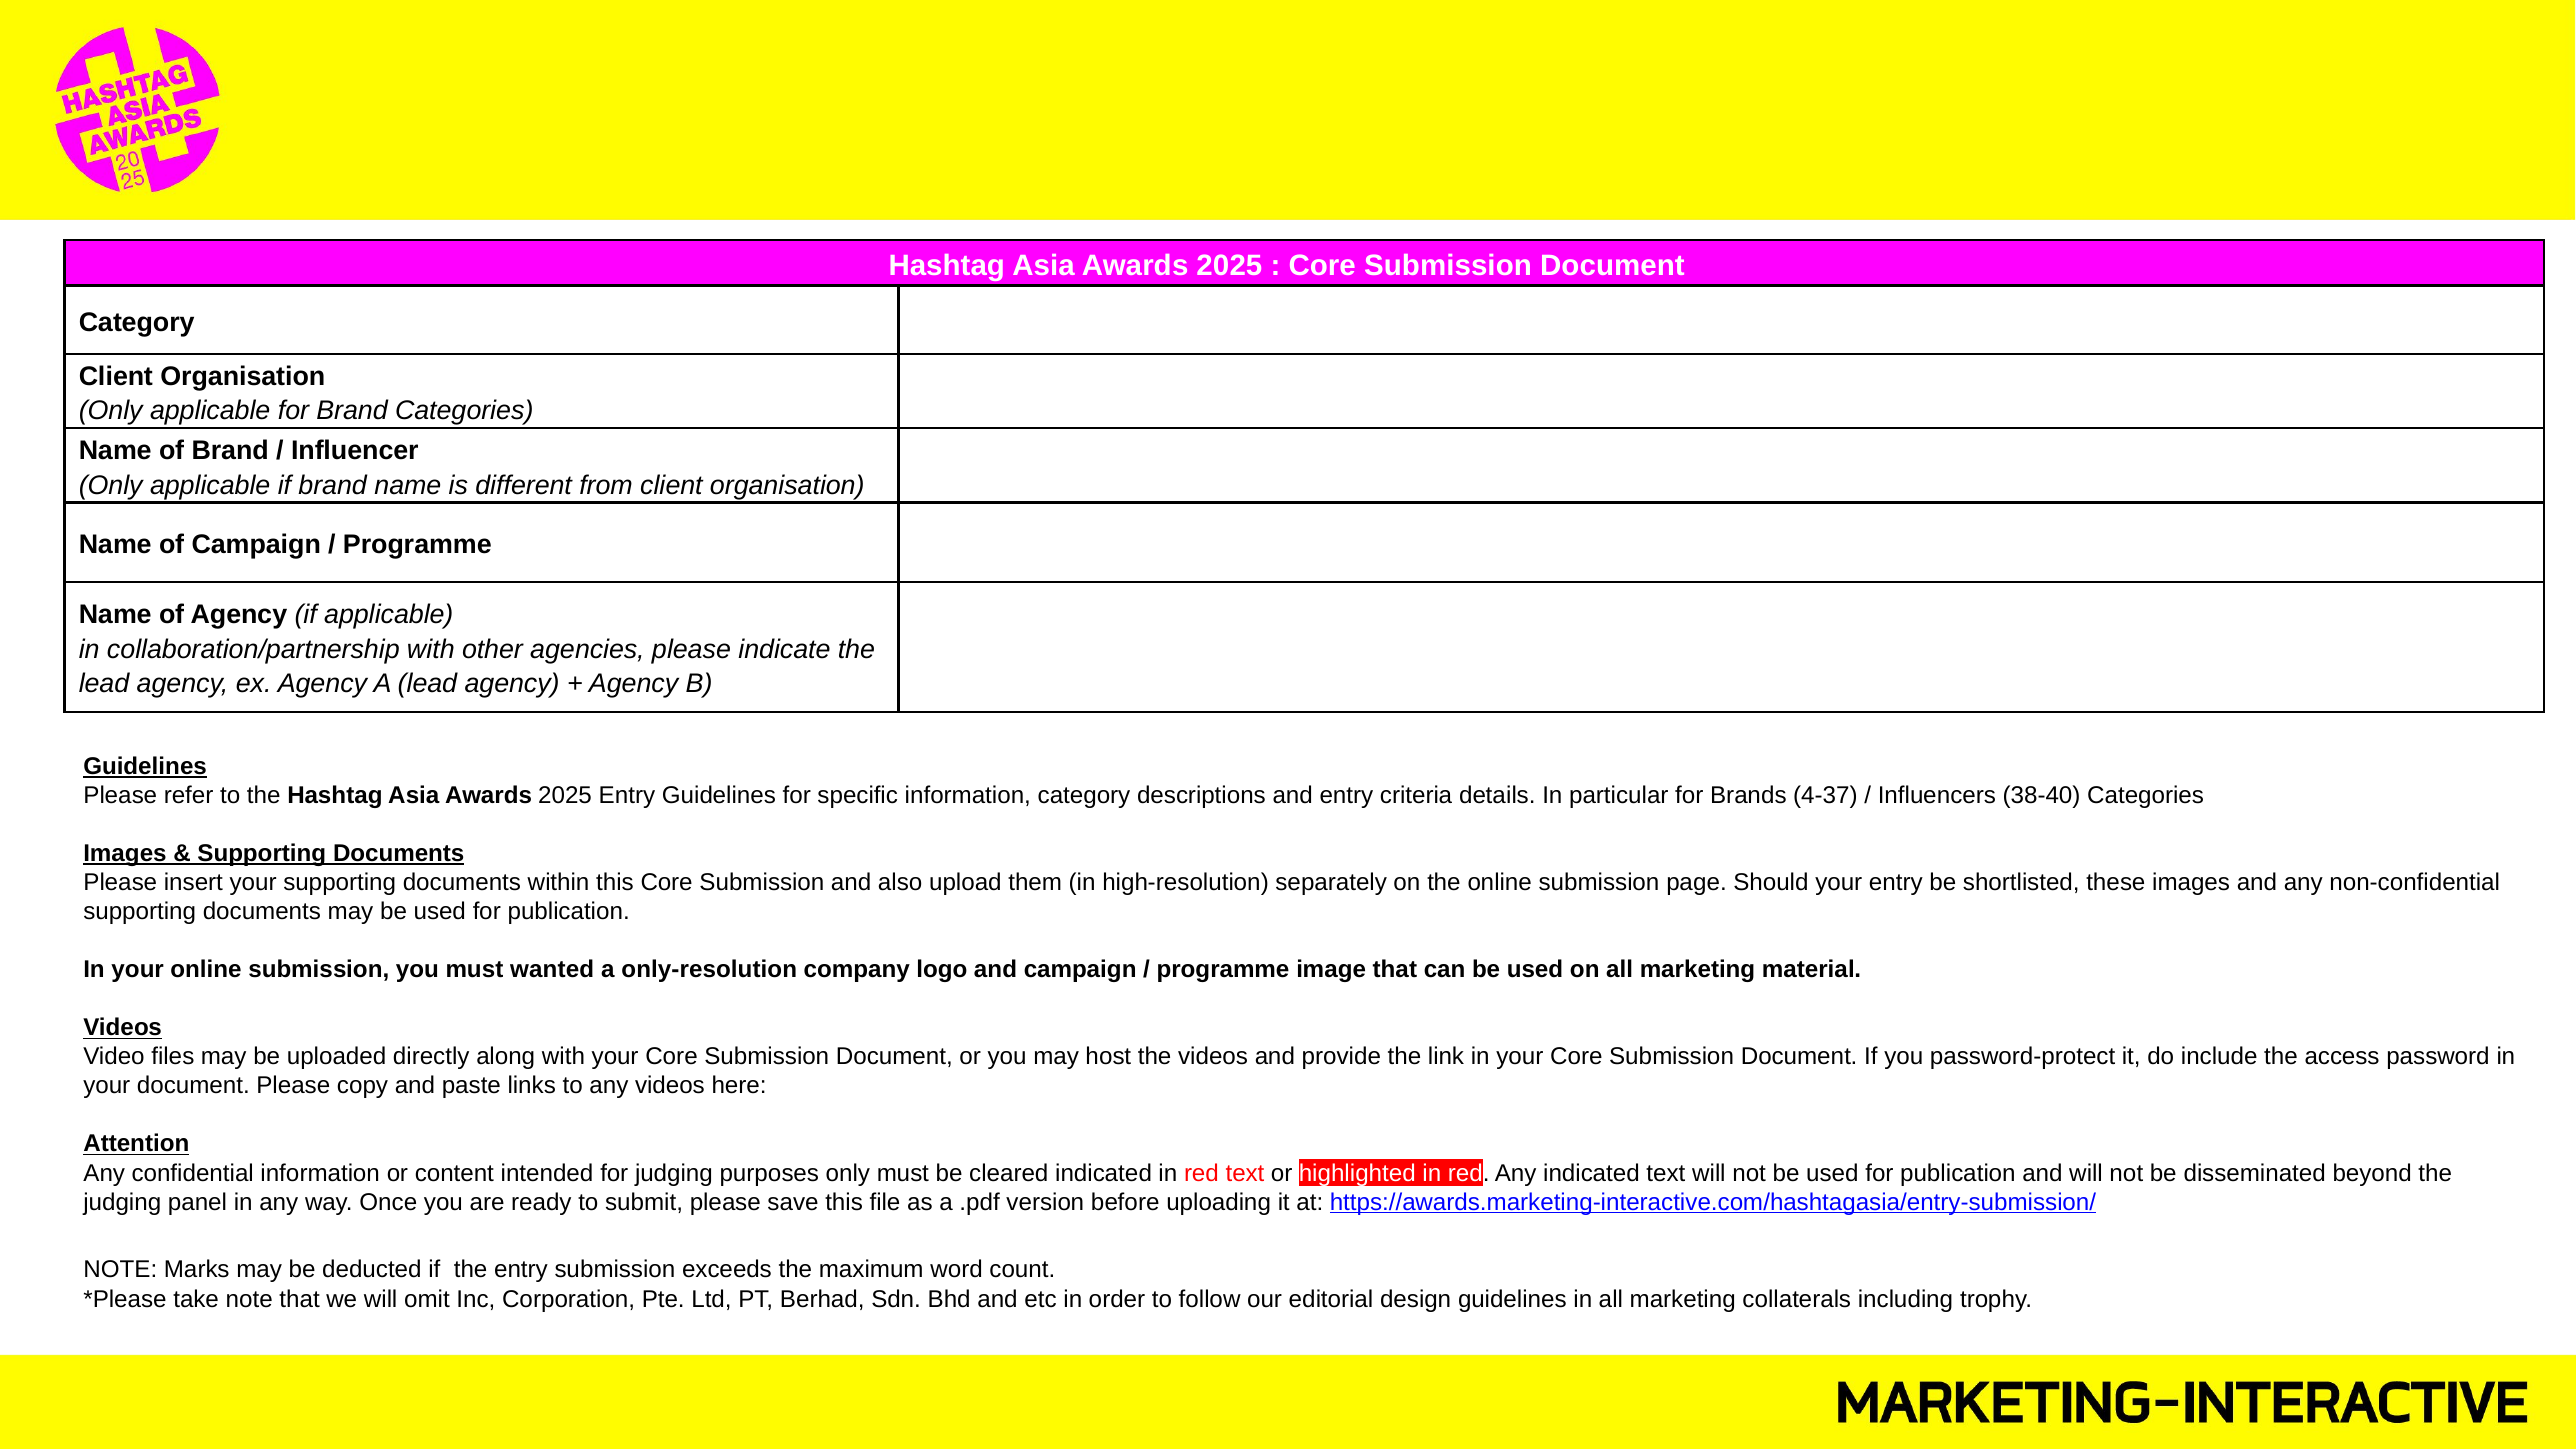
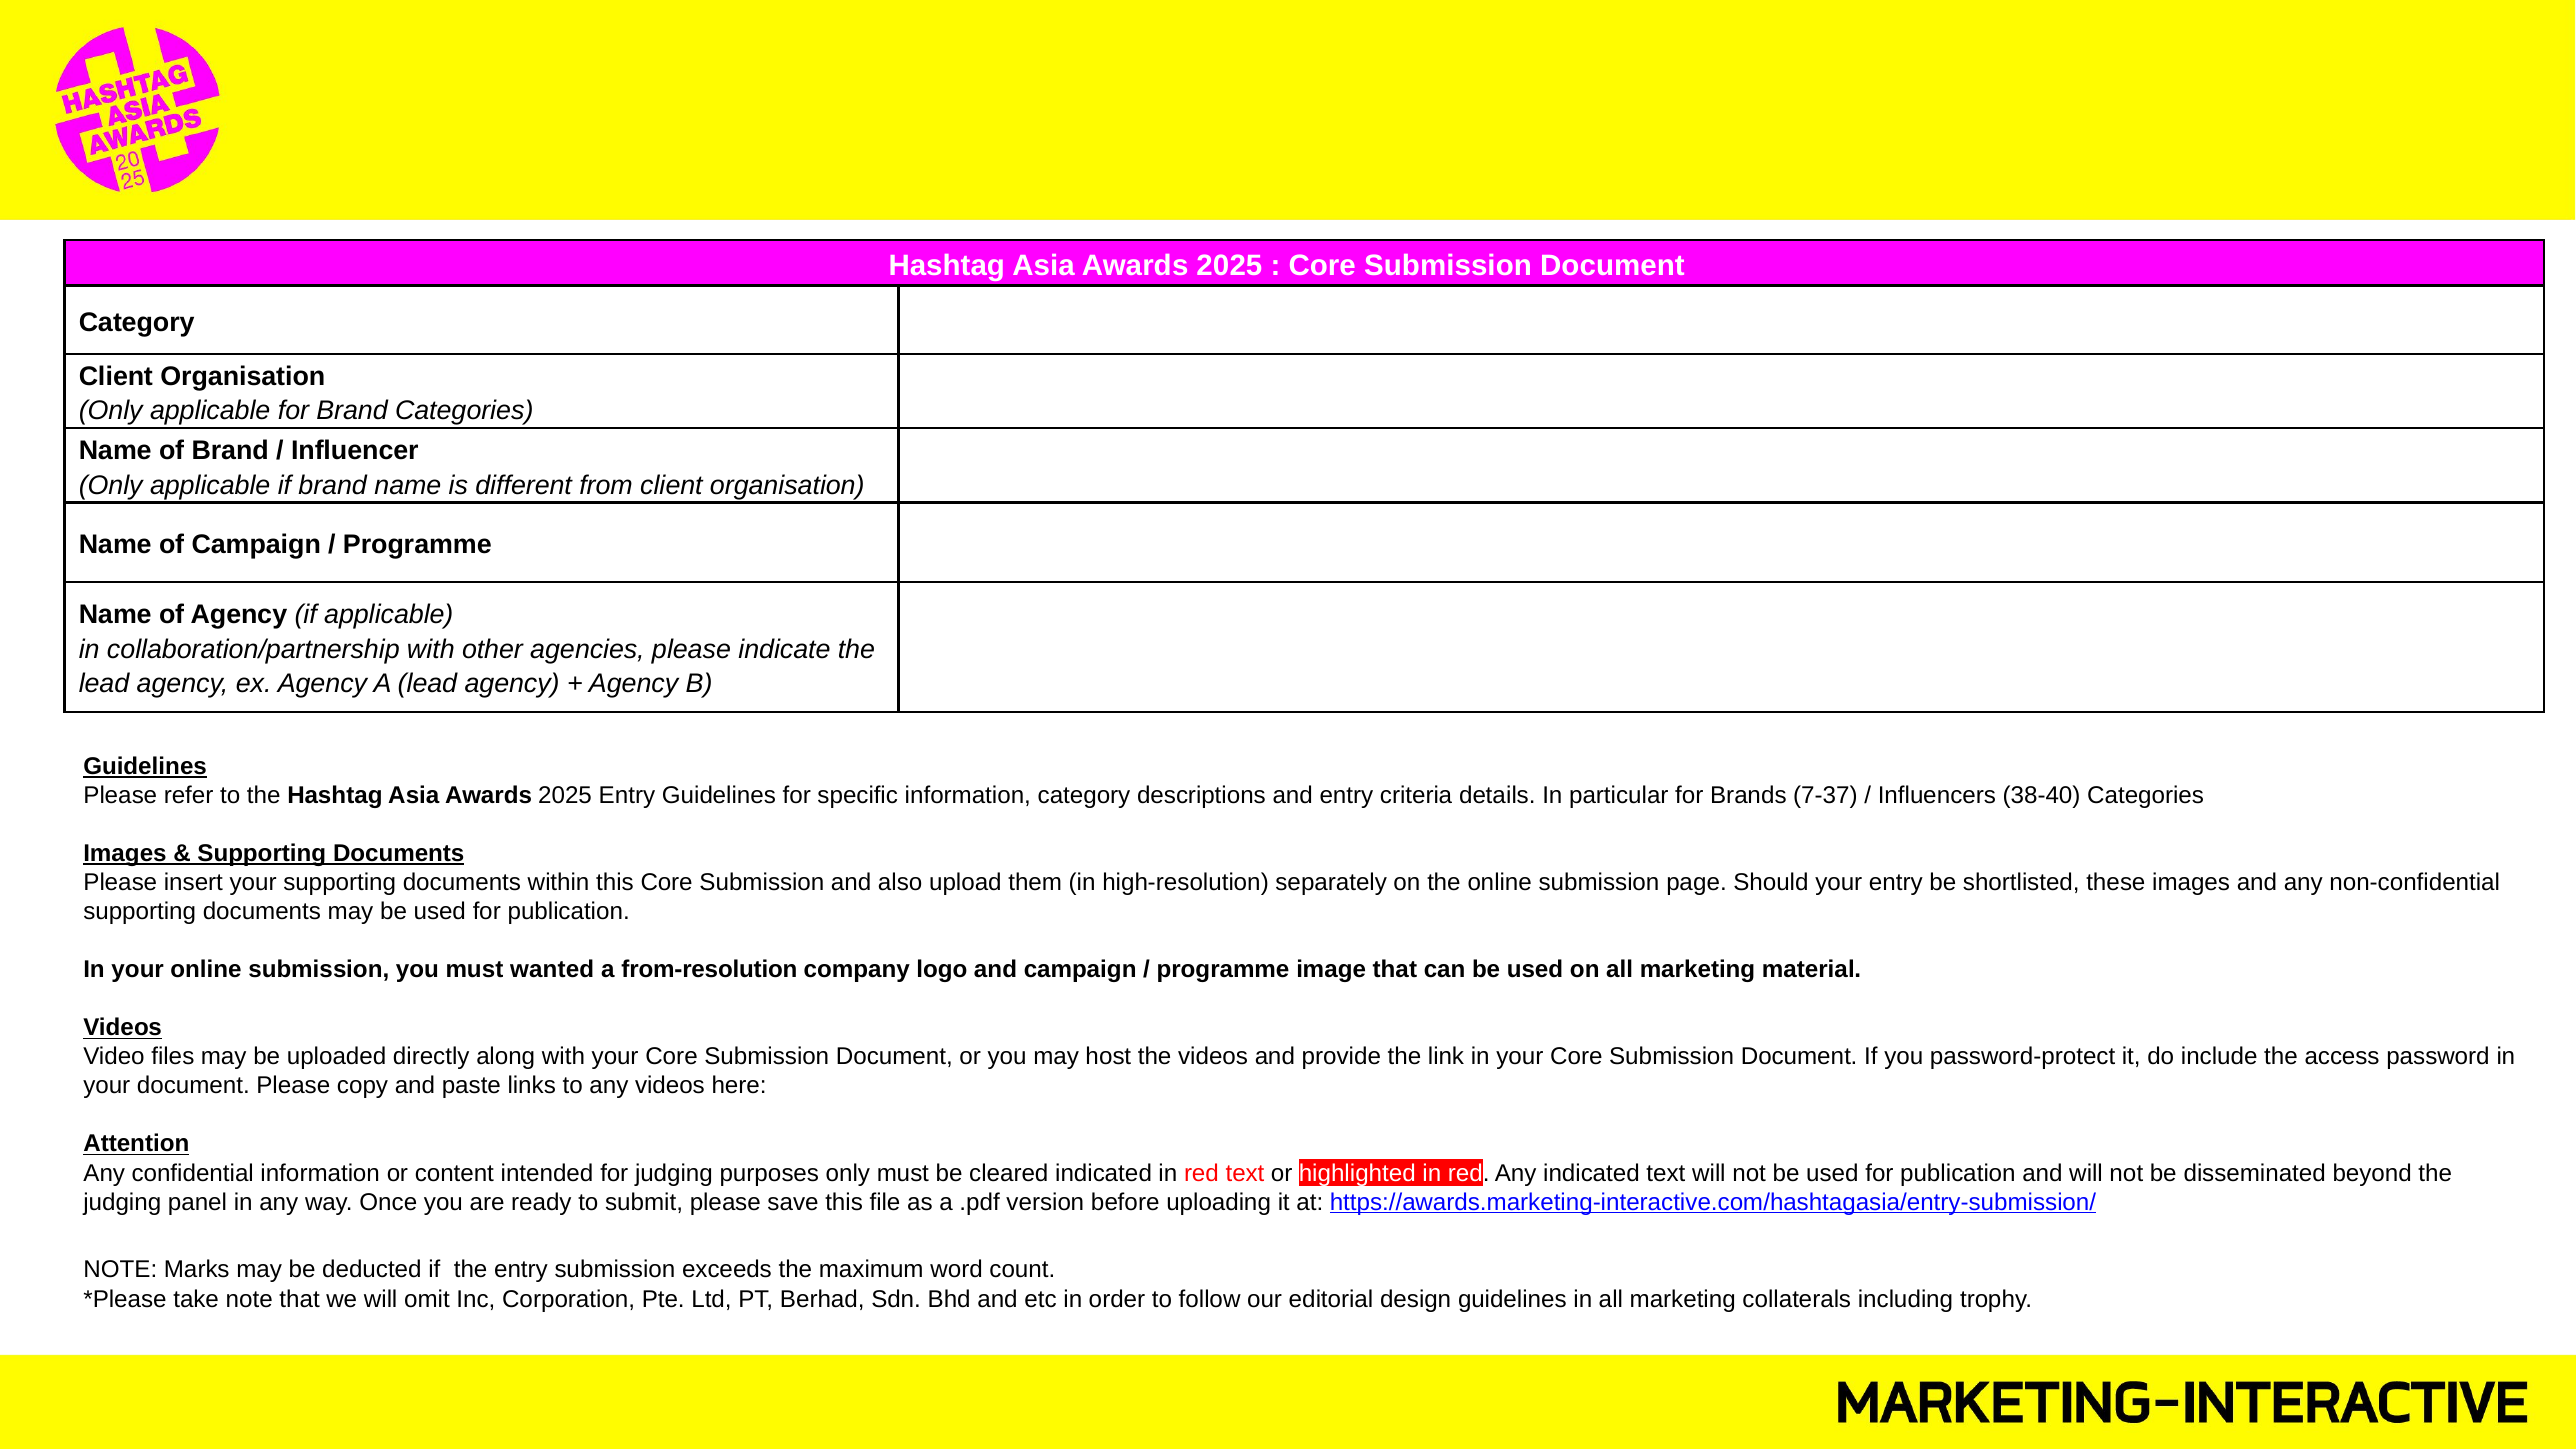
4-37: 4-37 -> 7-37
only-resolution: only-resolution -> from-resolution
